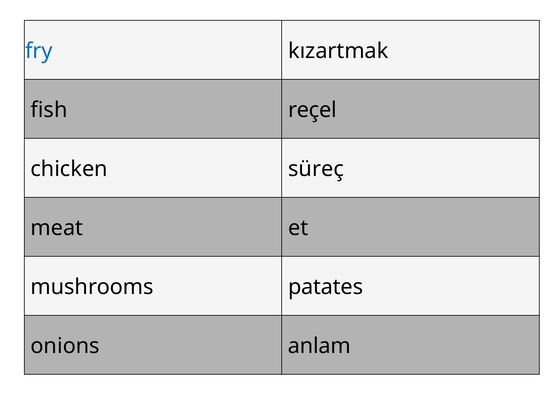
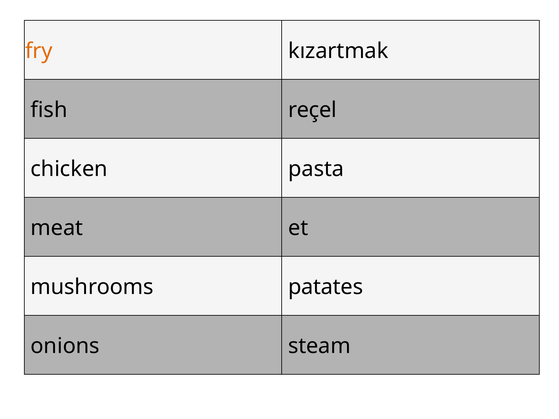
fry colour: blue -> orange
süreç: süreç -> pasta
anlam: anlam -> steam
